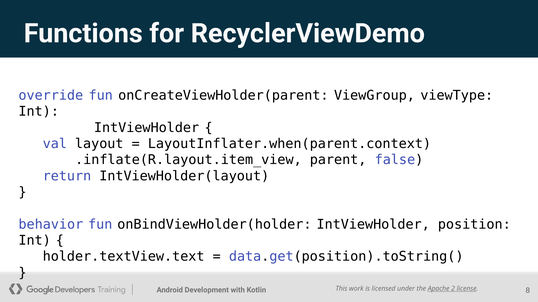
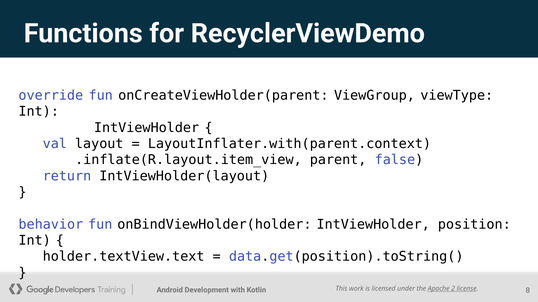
LayoutInflater.when(parent.context: LayoutInflater.when(parent.context -> LayoutInflater.with(parent.context
